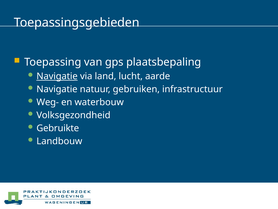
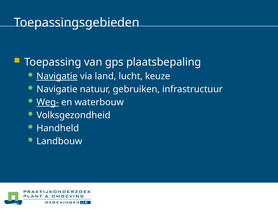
aarde: aarde -> keuze
Weg- underline: none -> present
Gebruikte: Gebruikte -> Handheld
